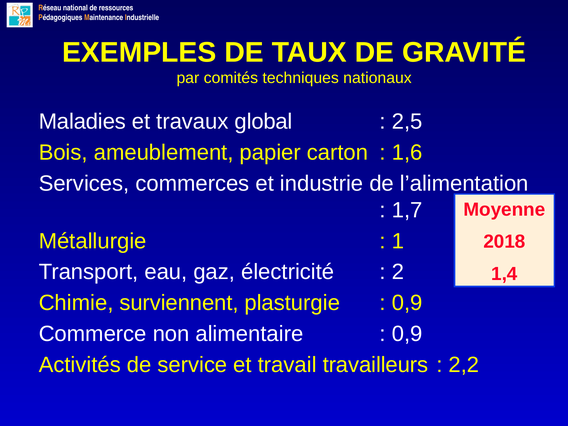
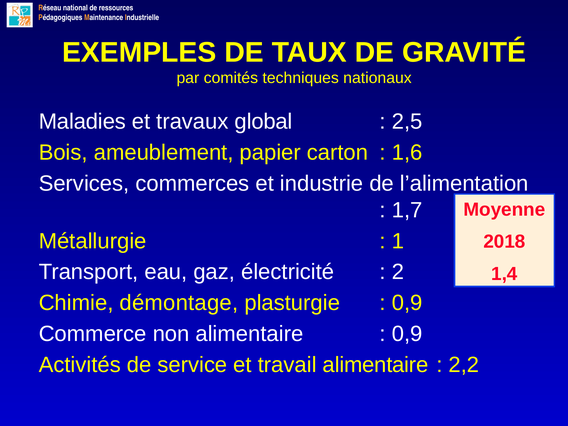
surviennent: surviennent -> démontage
travail travailleurs: travailleurs -> alimentaire
